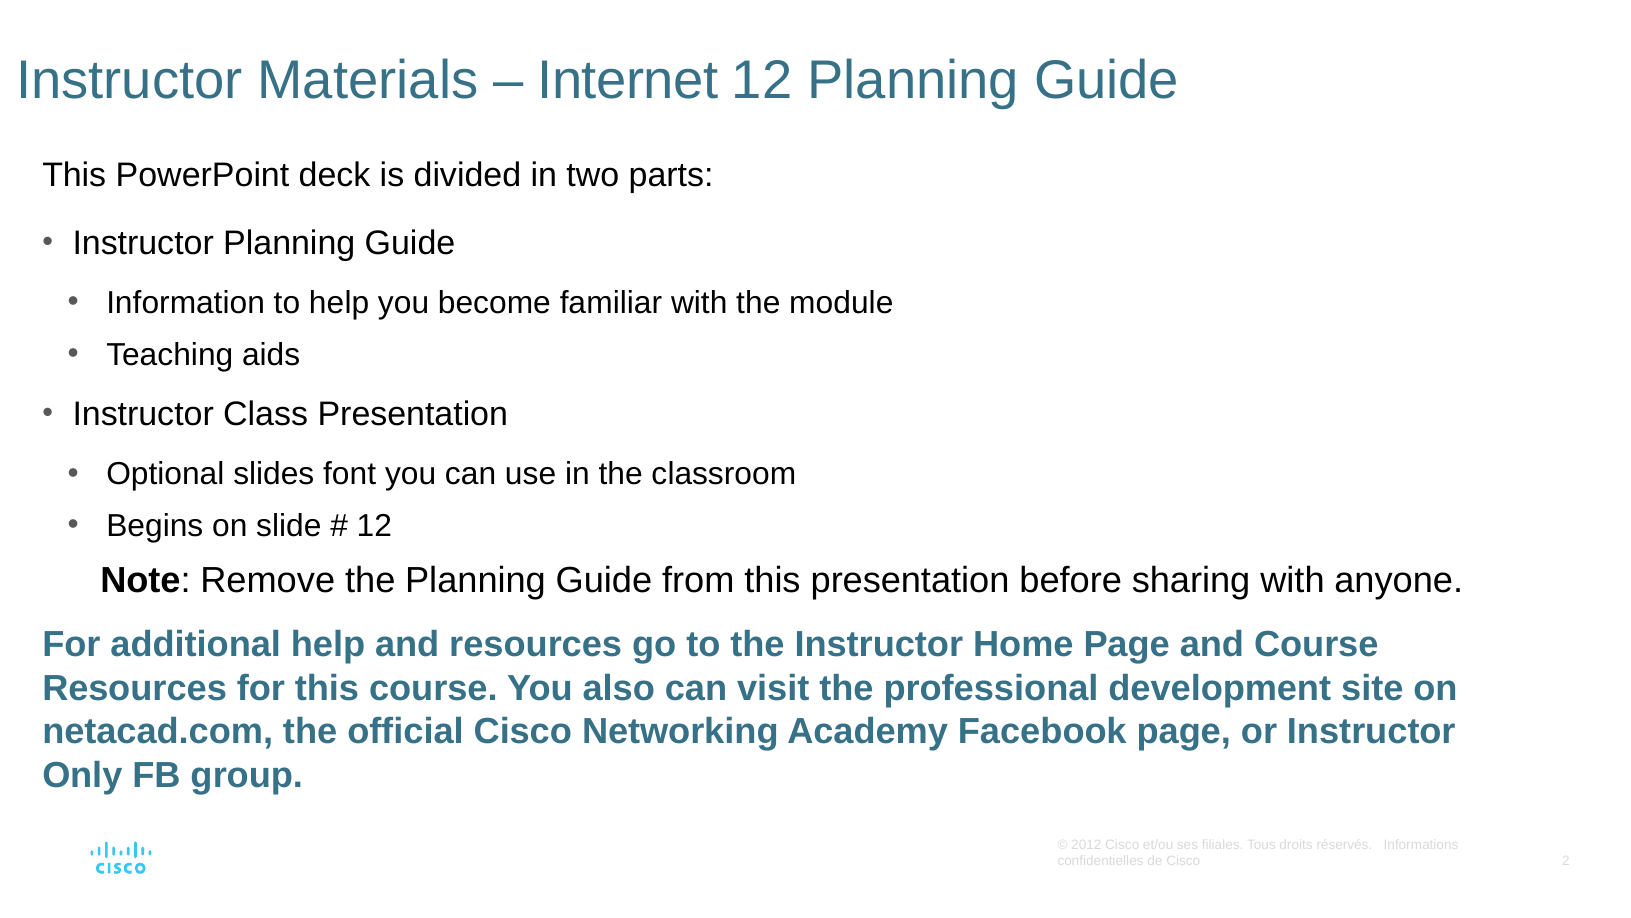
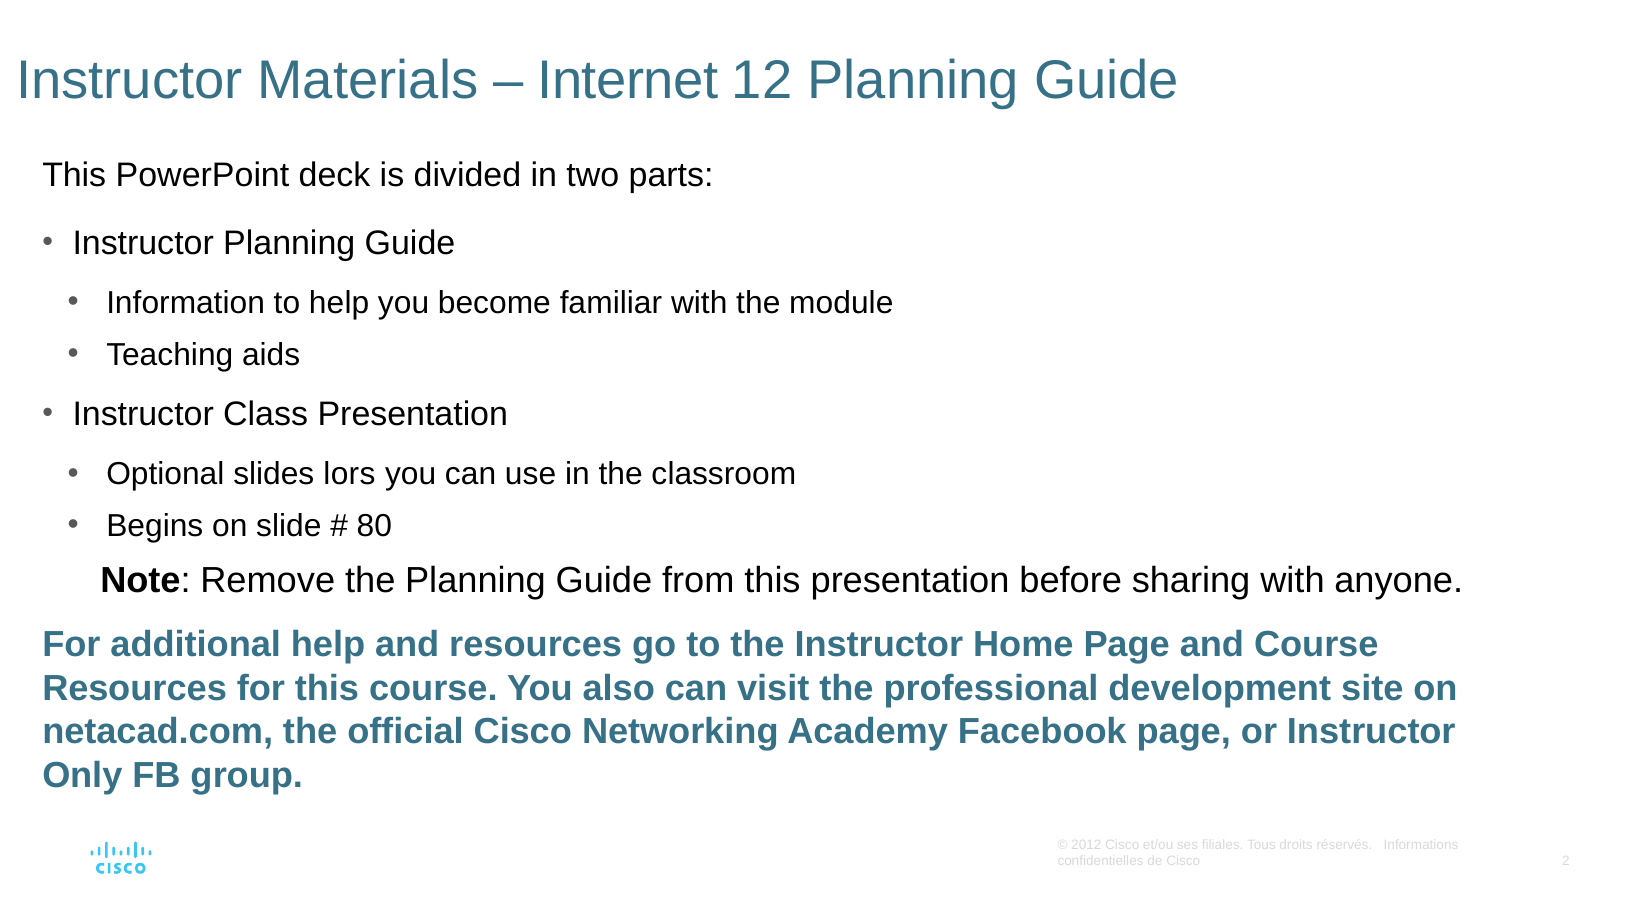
font: font -> lors
12 at (374, 526): 12 -> 80
